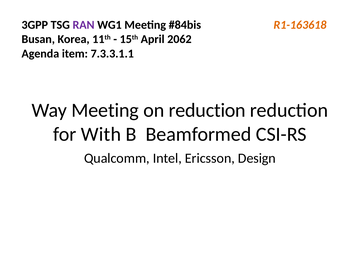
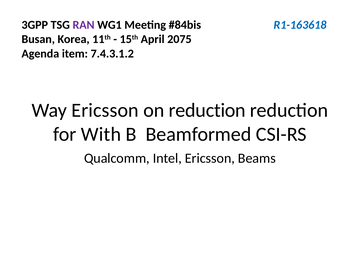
R1-163618 colour: orange -> blue
2062: 2062 -> 2075
7.3.3.1.1: 7.3.3.1.1 -> 7.4.3.1.2
Way Meeting: Meeting -> Ericsson
Design: Design -> Beams
